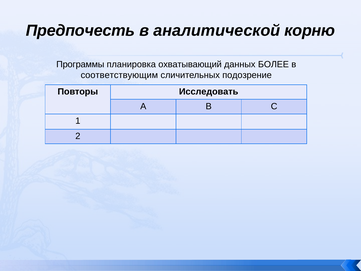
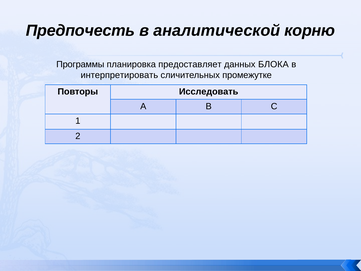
охватывающий: охватывающий -> предоставляет
БОЛЕЕ: БОЛЕЕ -> БЛОКА
соответствующим: соответствующим -> интерпретировать
подозрение: подозрение -> промежутке
